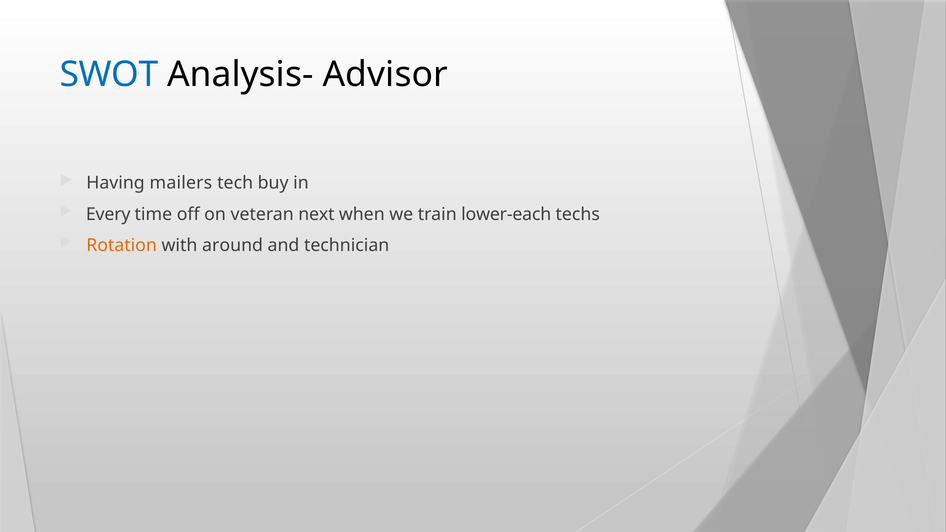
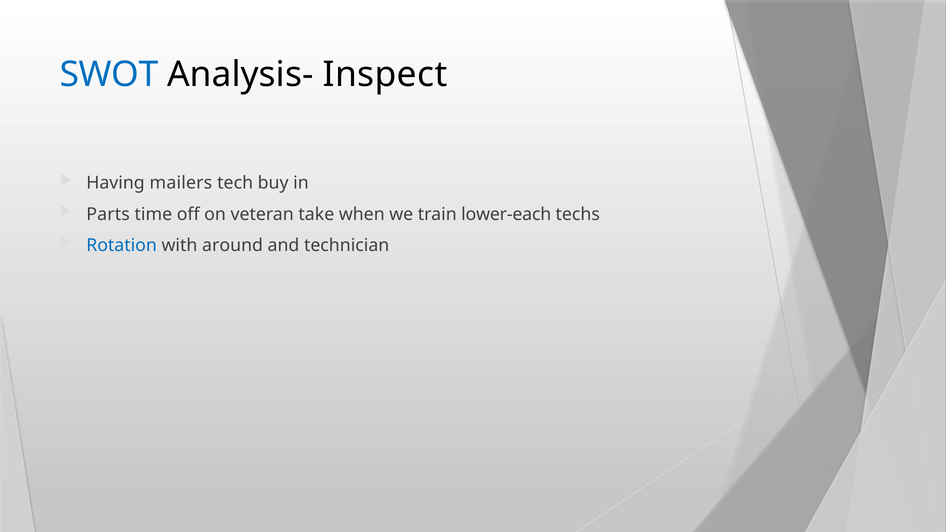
Advisor: Advisor -> Inspect
Every: Every -> Parts
next: next -> take
Rotation colour: orange -> blue
